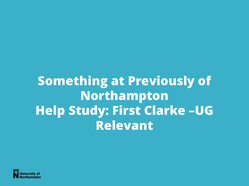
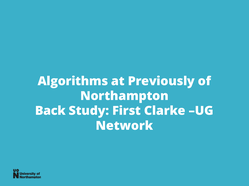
Something: Something -> Algorithms
Help: Help -> Back
Relevant: Relevant -> Network
